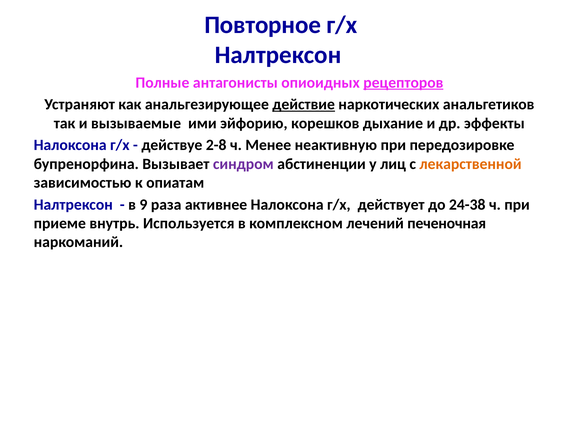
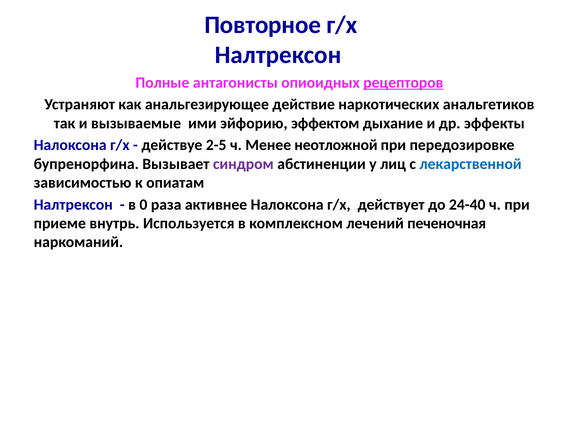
действие underline: present -> none
корешков: корешков -> эффектом
2-8: 2-8 -> 2-5
неактивную: неактивную -> неотложной
лекарственной colour: orange -> blue
9: 9 -> 0
24-38: 24-38 -> 24-40
